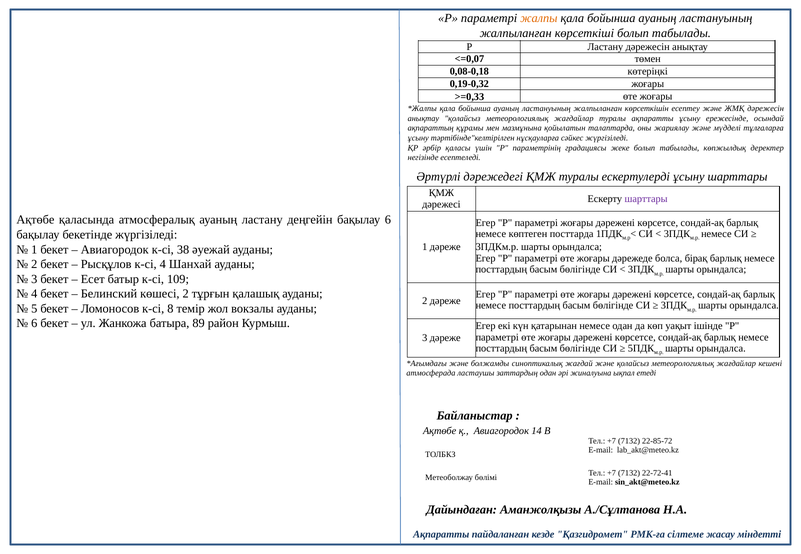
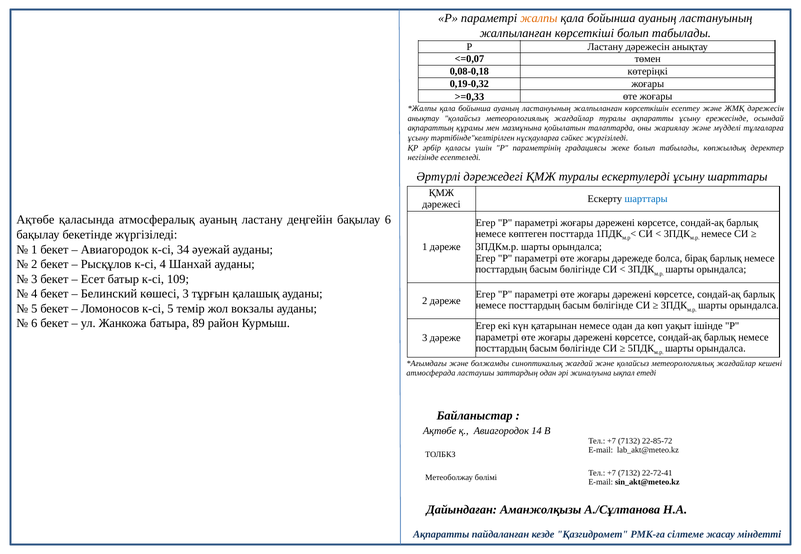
шарттары at (646, 199) colour: purple -> blue
38: 38 -> 34
көшесі 2: 2 -> 3
к-сі 8: 8 -> 5
